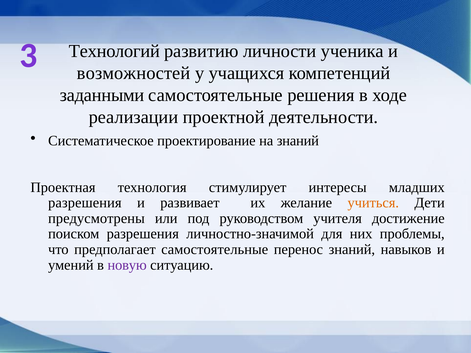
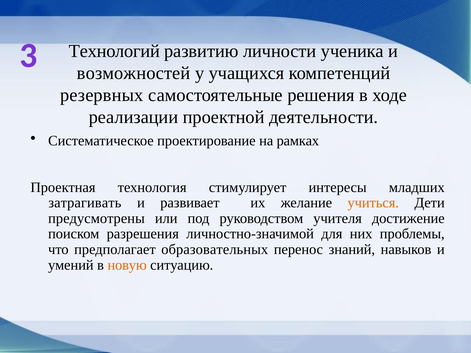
заданными: заданными -> резервных
на знаний: знаний -> рамках
разрешения at (85, 203): разрешения -> затрагивать
предполагает самостоятельные: самостоятельные -> образовательных
новую colour: purple -> orange
